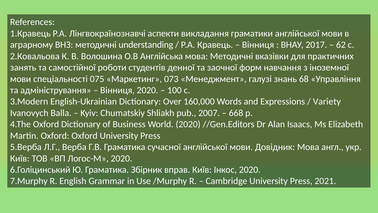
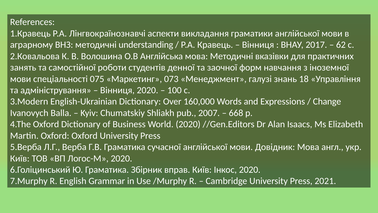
68: 68 -> 18
Variety: Variety -> Change
